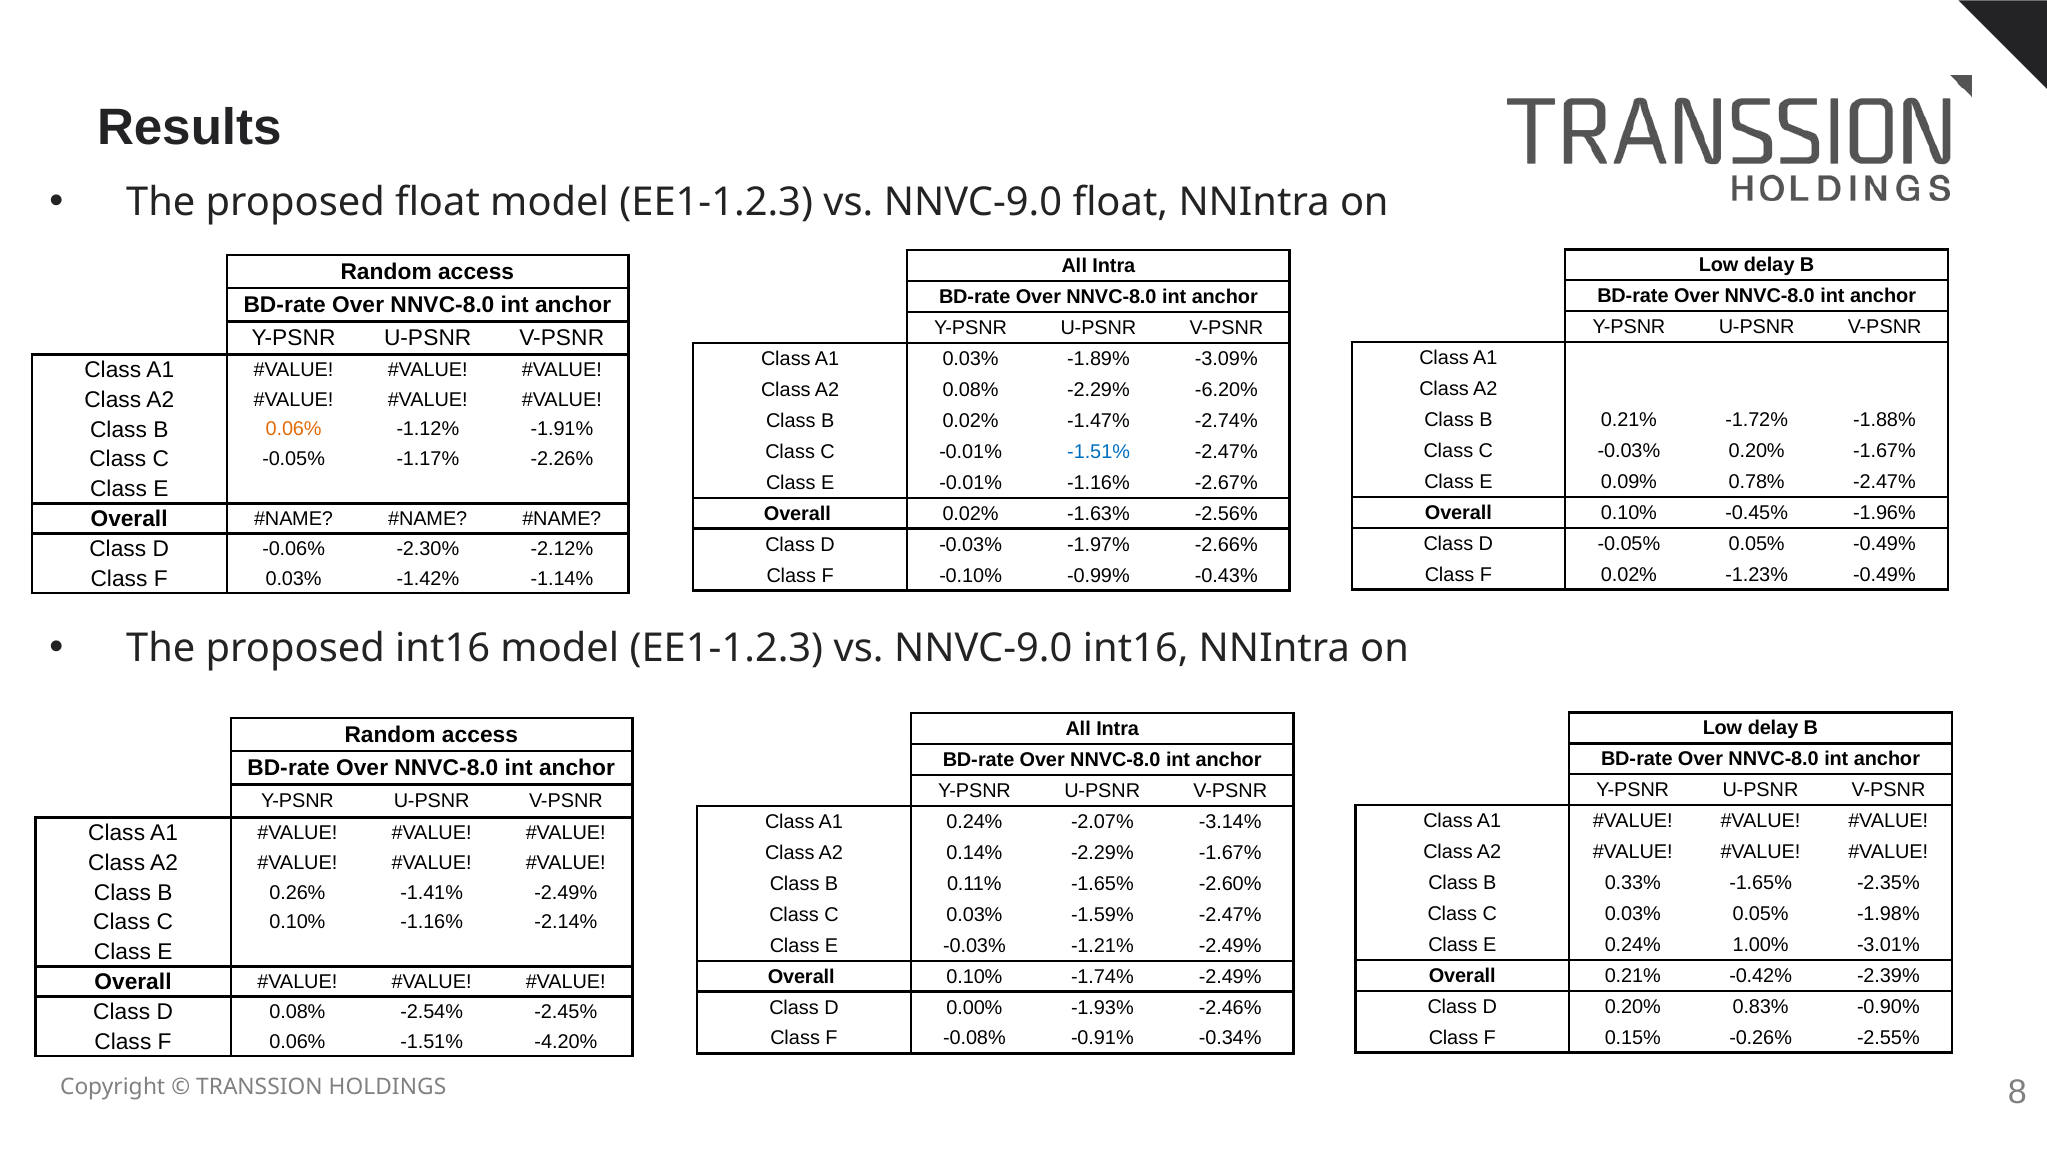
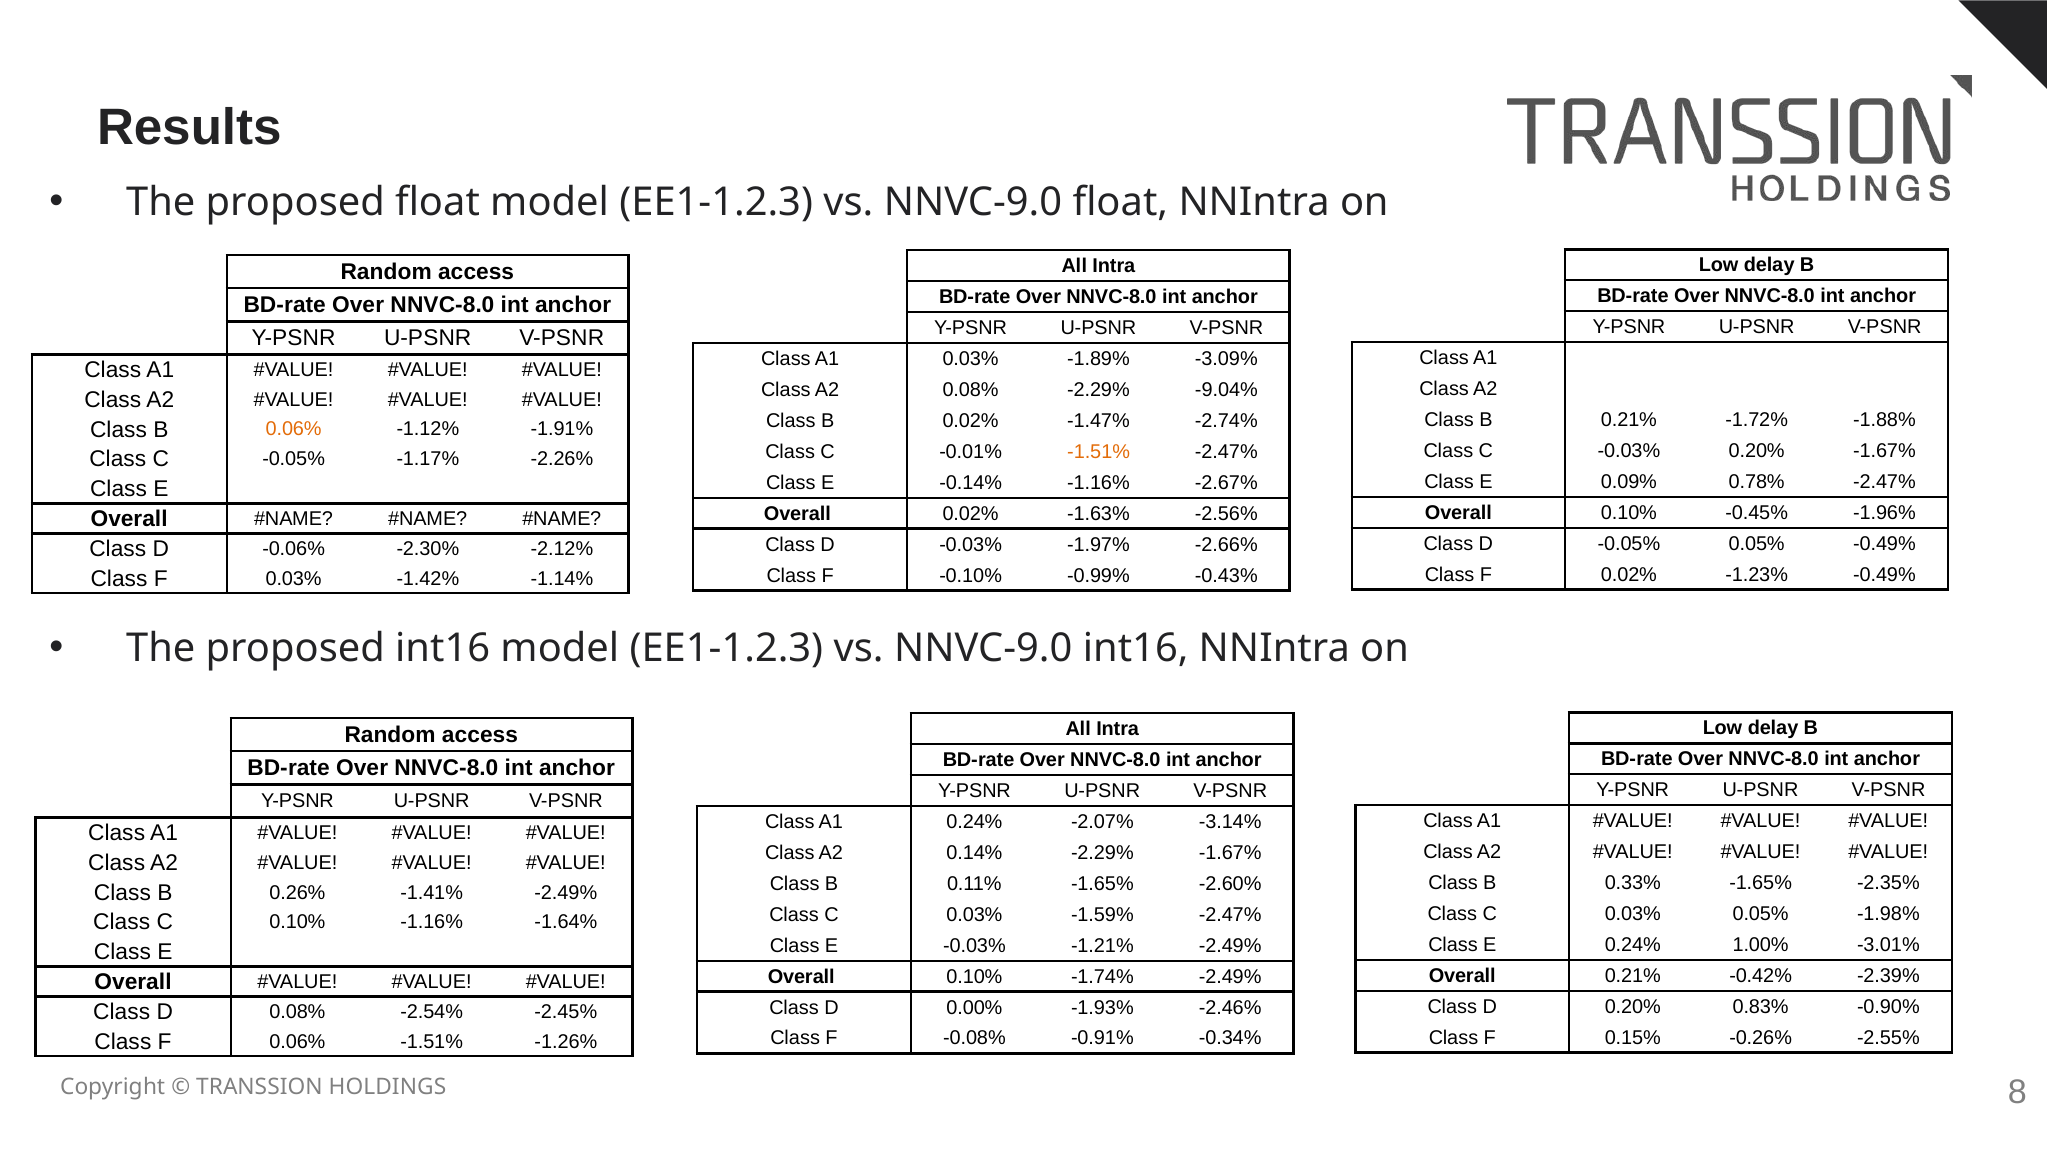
-6.20%: -6.20% -> -9.04%
-1.51% at (1099, 452) colour: blue -> orange
E -0.01%: -0.01% -> -0.14%
-2.14%: -2.14% -> -1.64%
-4.20%: -4.20% -> -1.26%
